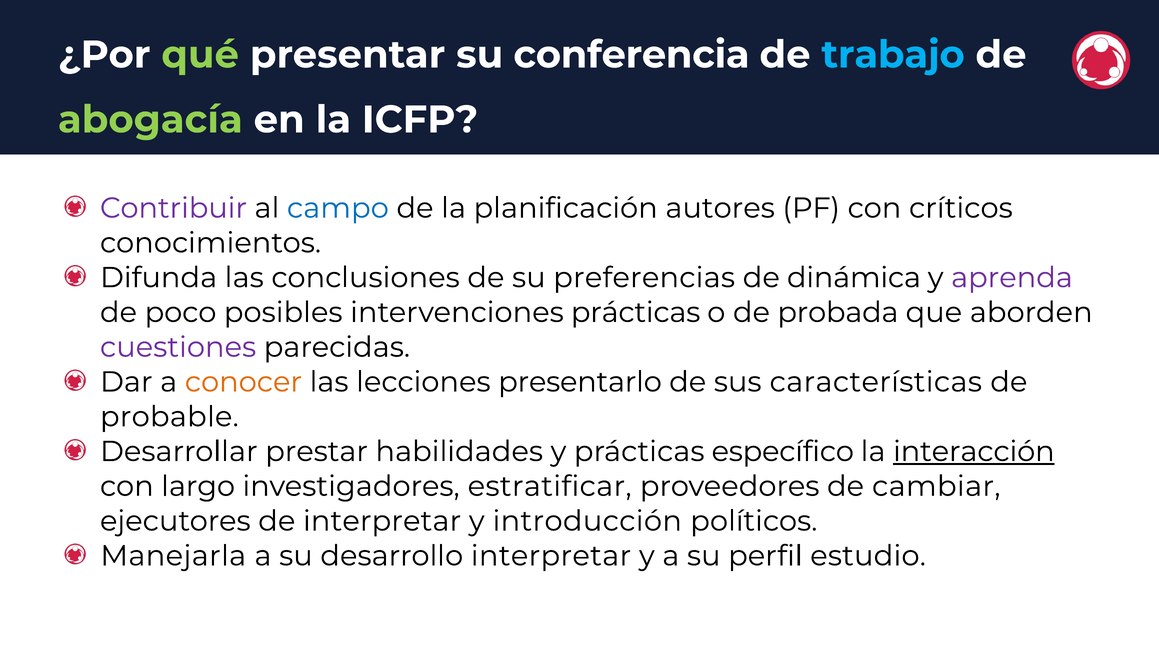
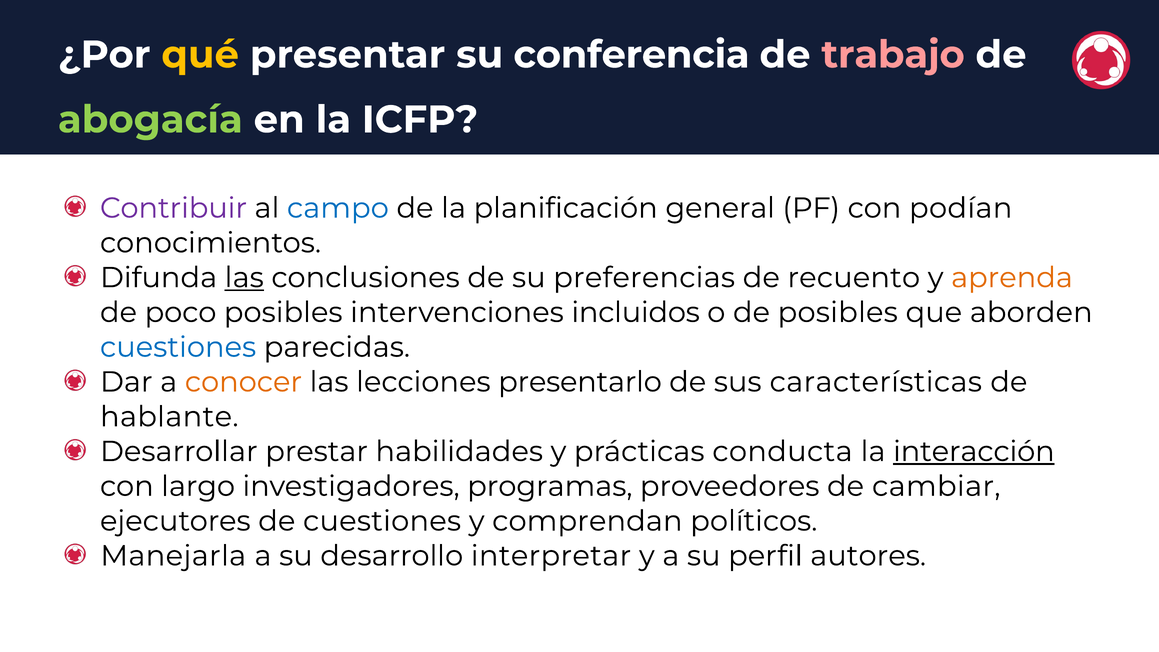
qué colour: light green -> yellow
trabajo colour: light blue -> pink
autores: autores -> general
críticos: críticos -> podían
las at (244, 278) underline: none -> present
dinámica: dinámica -> recuento
aprenda colour: purple -> orange
intervenciones prácticas: prácticas -> incluidos
de probada: probada -> posibles
cuestiones at (178, 347) colour: purple -> blue
probable: probable -> hablante
específico: específico -> conducta
estratificar: estratificar -> programas
de interpretar: interpretar -> cuestiones
introducción: introducción -> comprendan
estudio: estudio -> autores
